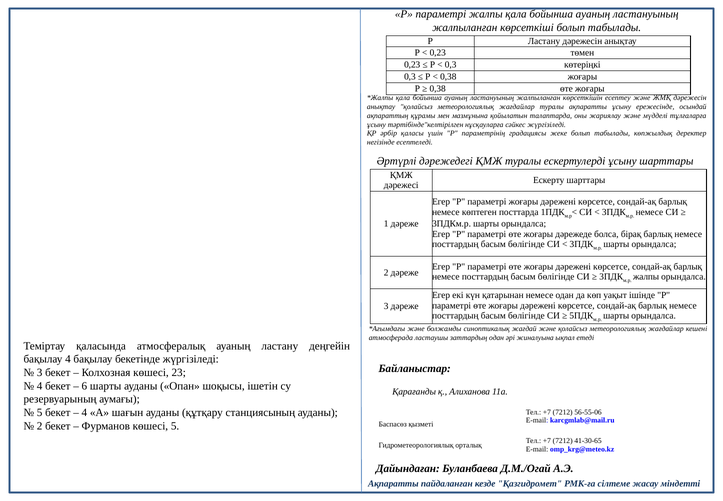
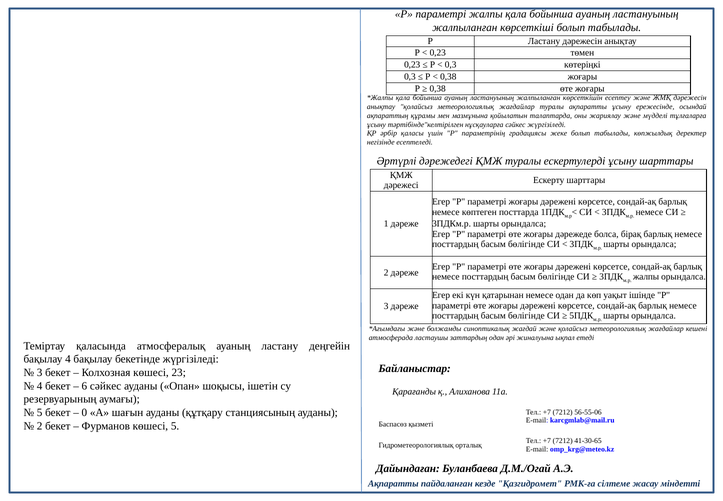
6 шарты: шарты -> сәйкес
4 at (84, 412): 4 -> 0
